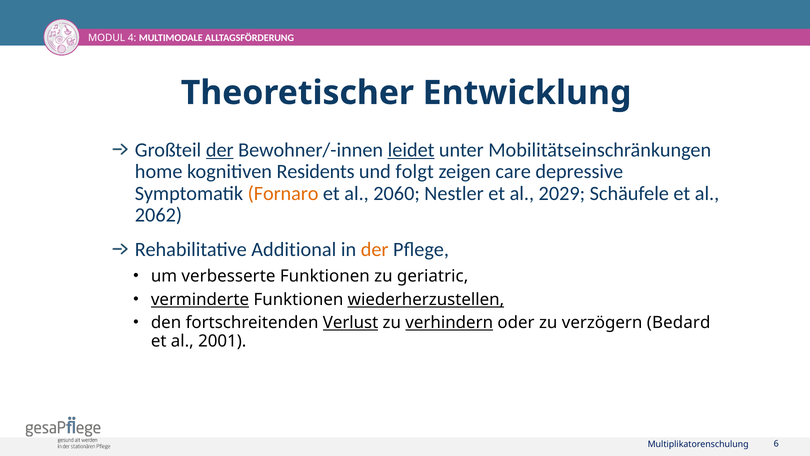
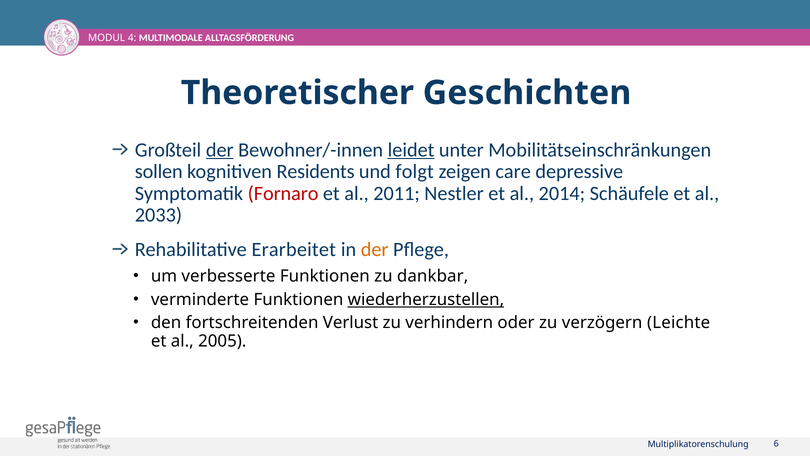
Entwicklung: Entwicklung -> Geschichten
home: home -> sollen
Fornaro colour: orange -> red
2060: 2060 -> 2011
2029: 2029 -> 2014
2062: 2062 -> 2033
Additional: Additional -> Erarbeitet
geriatric: geriatric -> dankbar
verminderte underline: present -> none
Verlust underline: present -> none
verhindern underline: present -> none
Bedard: Bedard -> Leichte
2001: 2001 -> 2005
